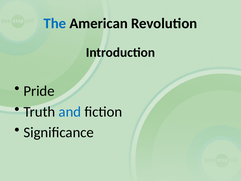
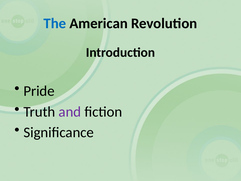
and colour: blue -> purple
